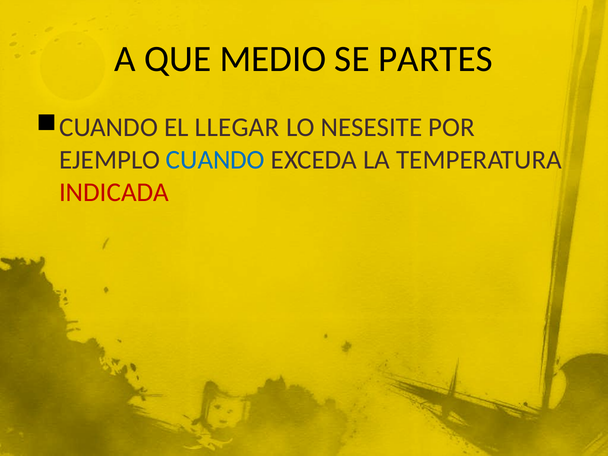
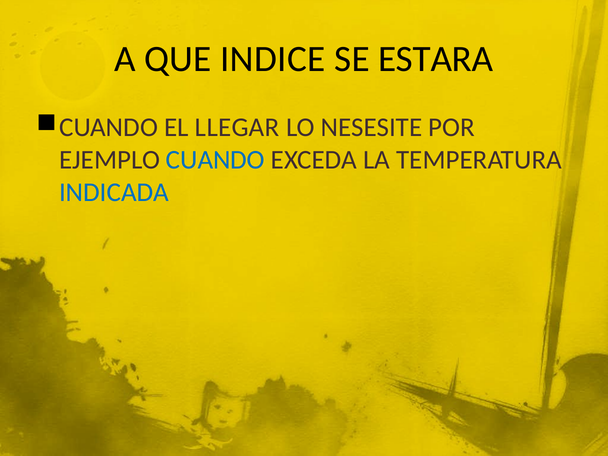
MEDIO: MEDIO -> INDICE
PARTES: PARTES -> ESTARA
INDICADA colour: red -> blue
